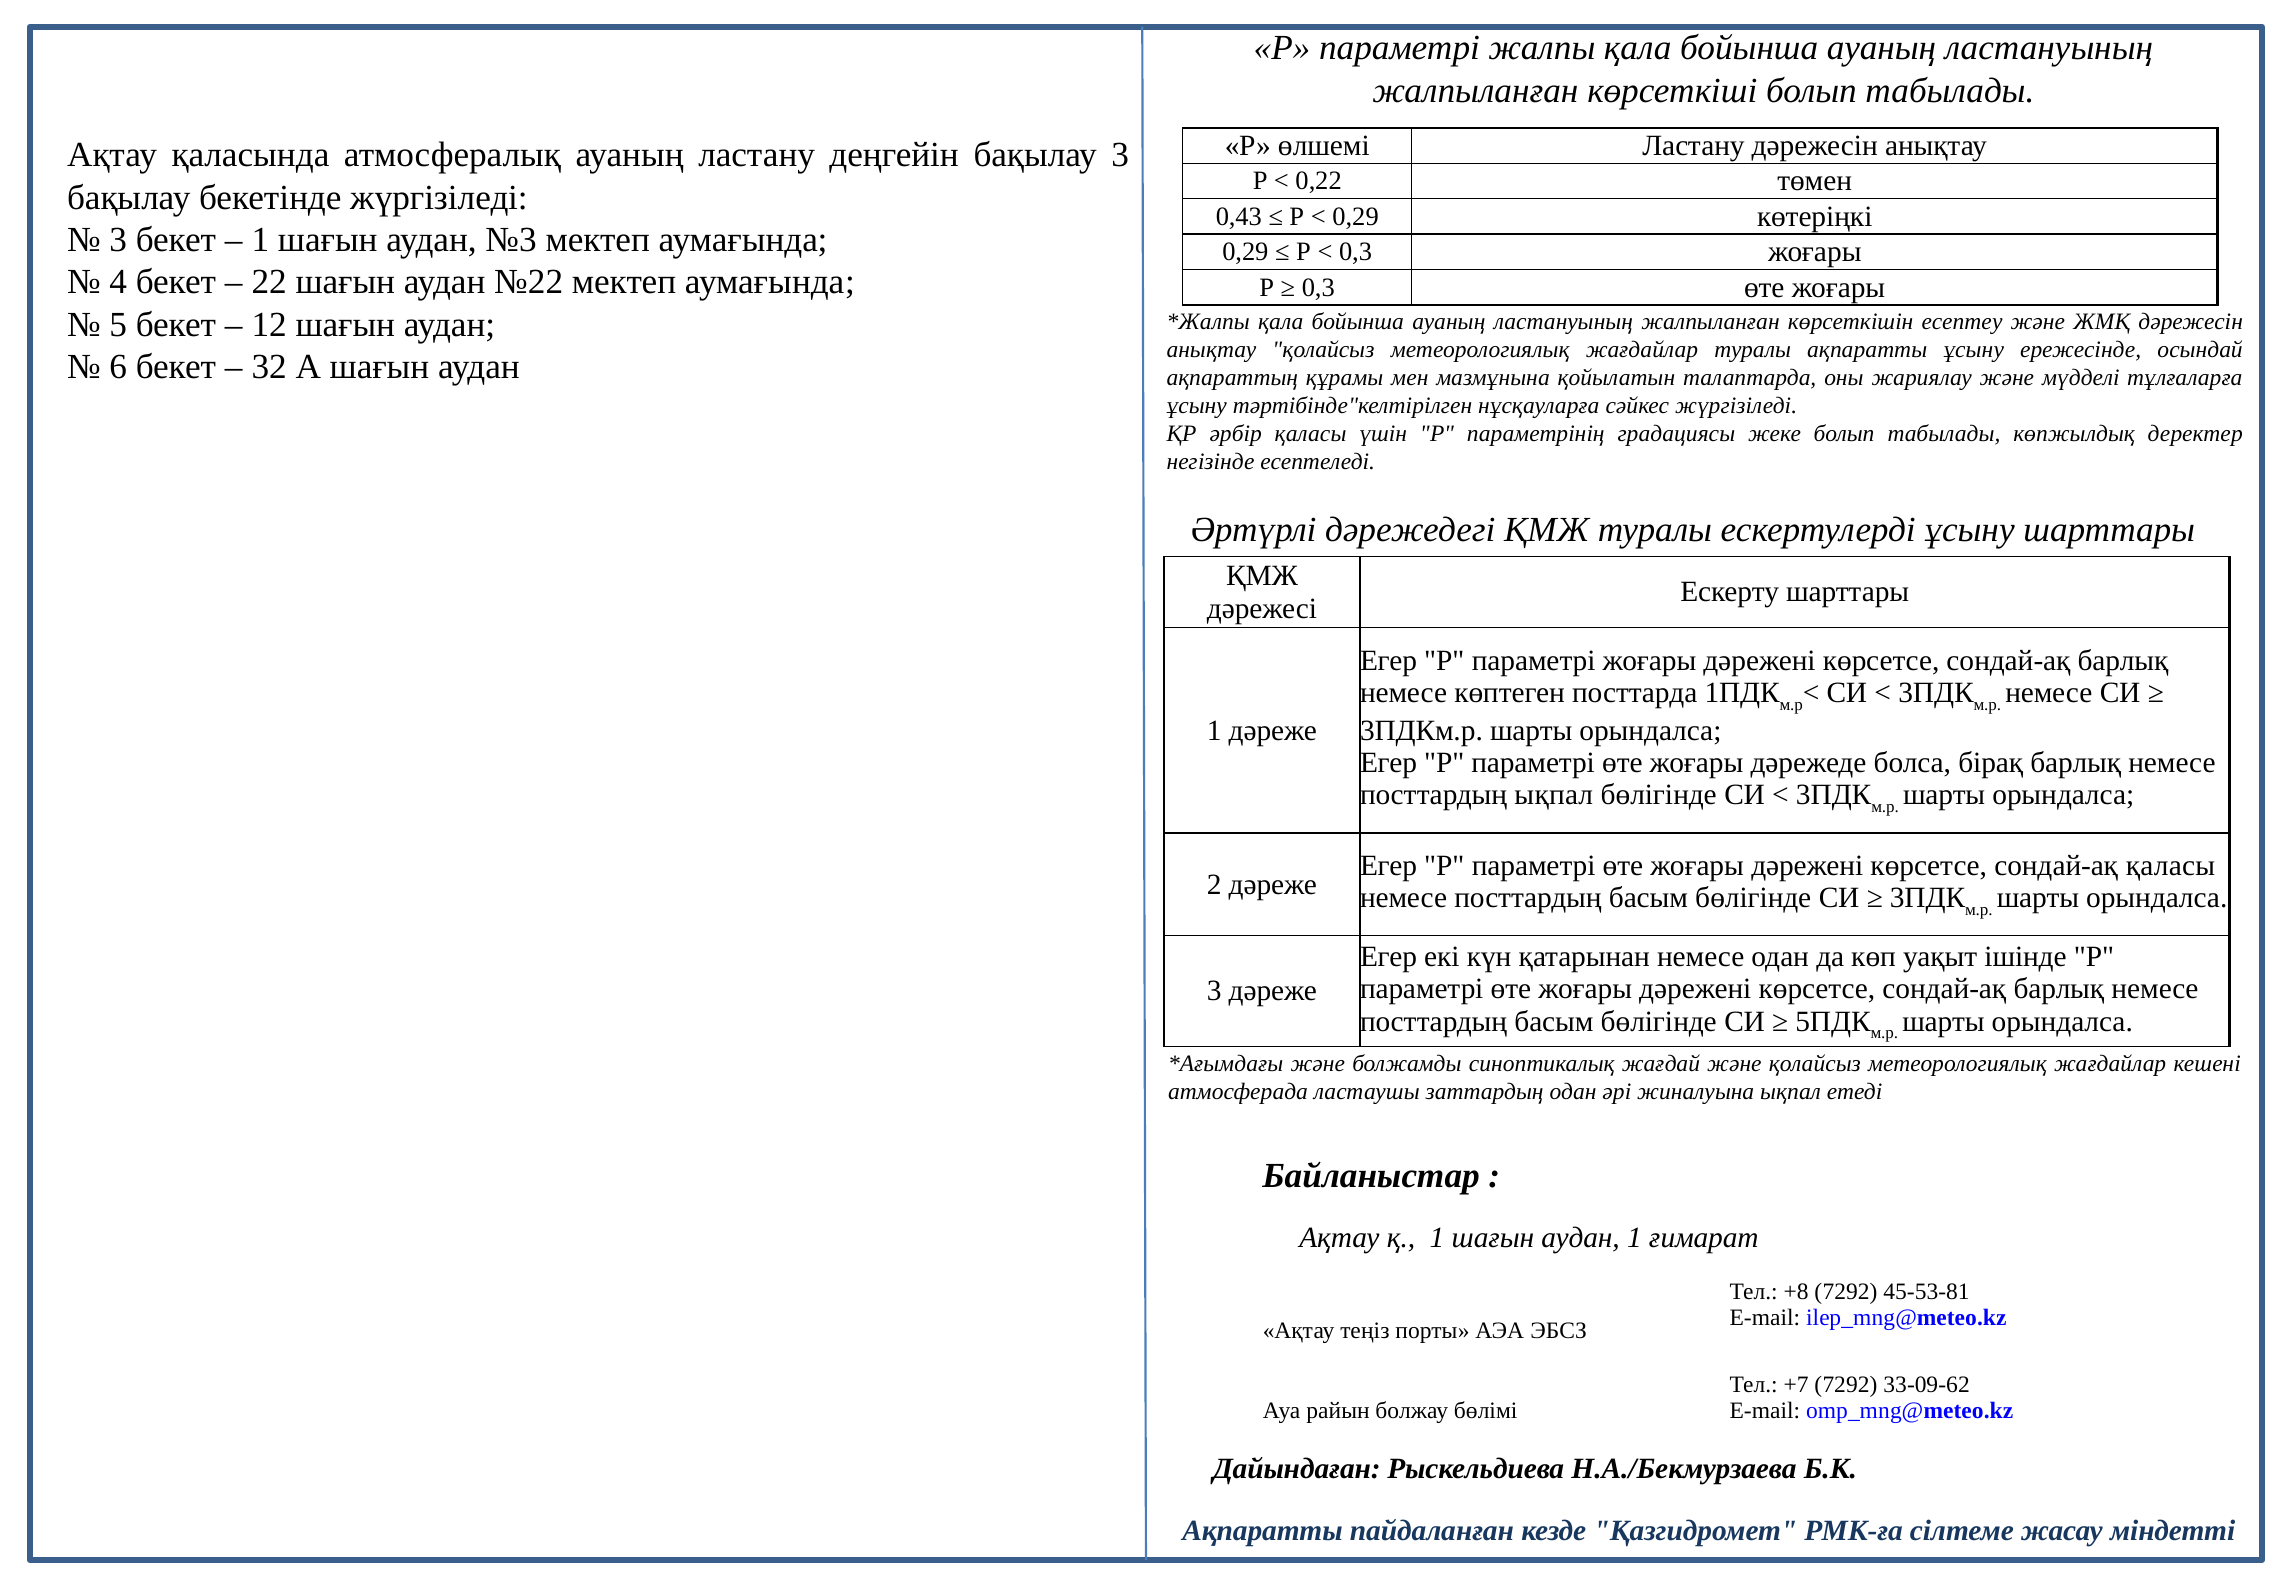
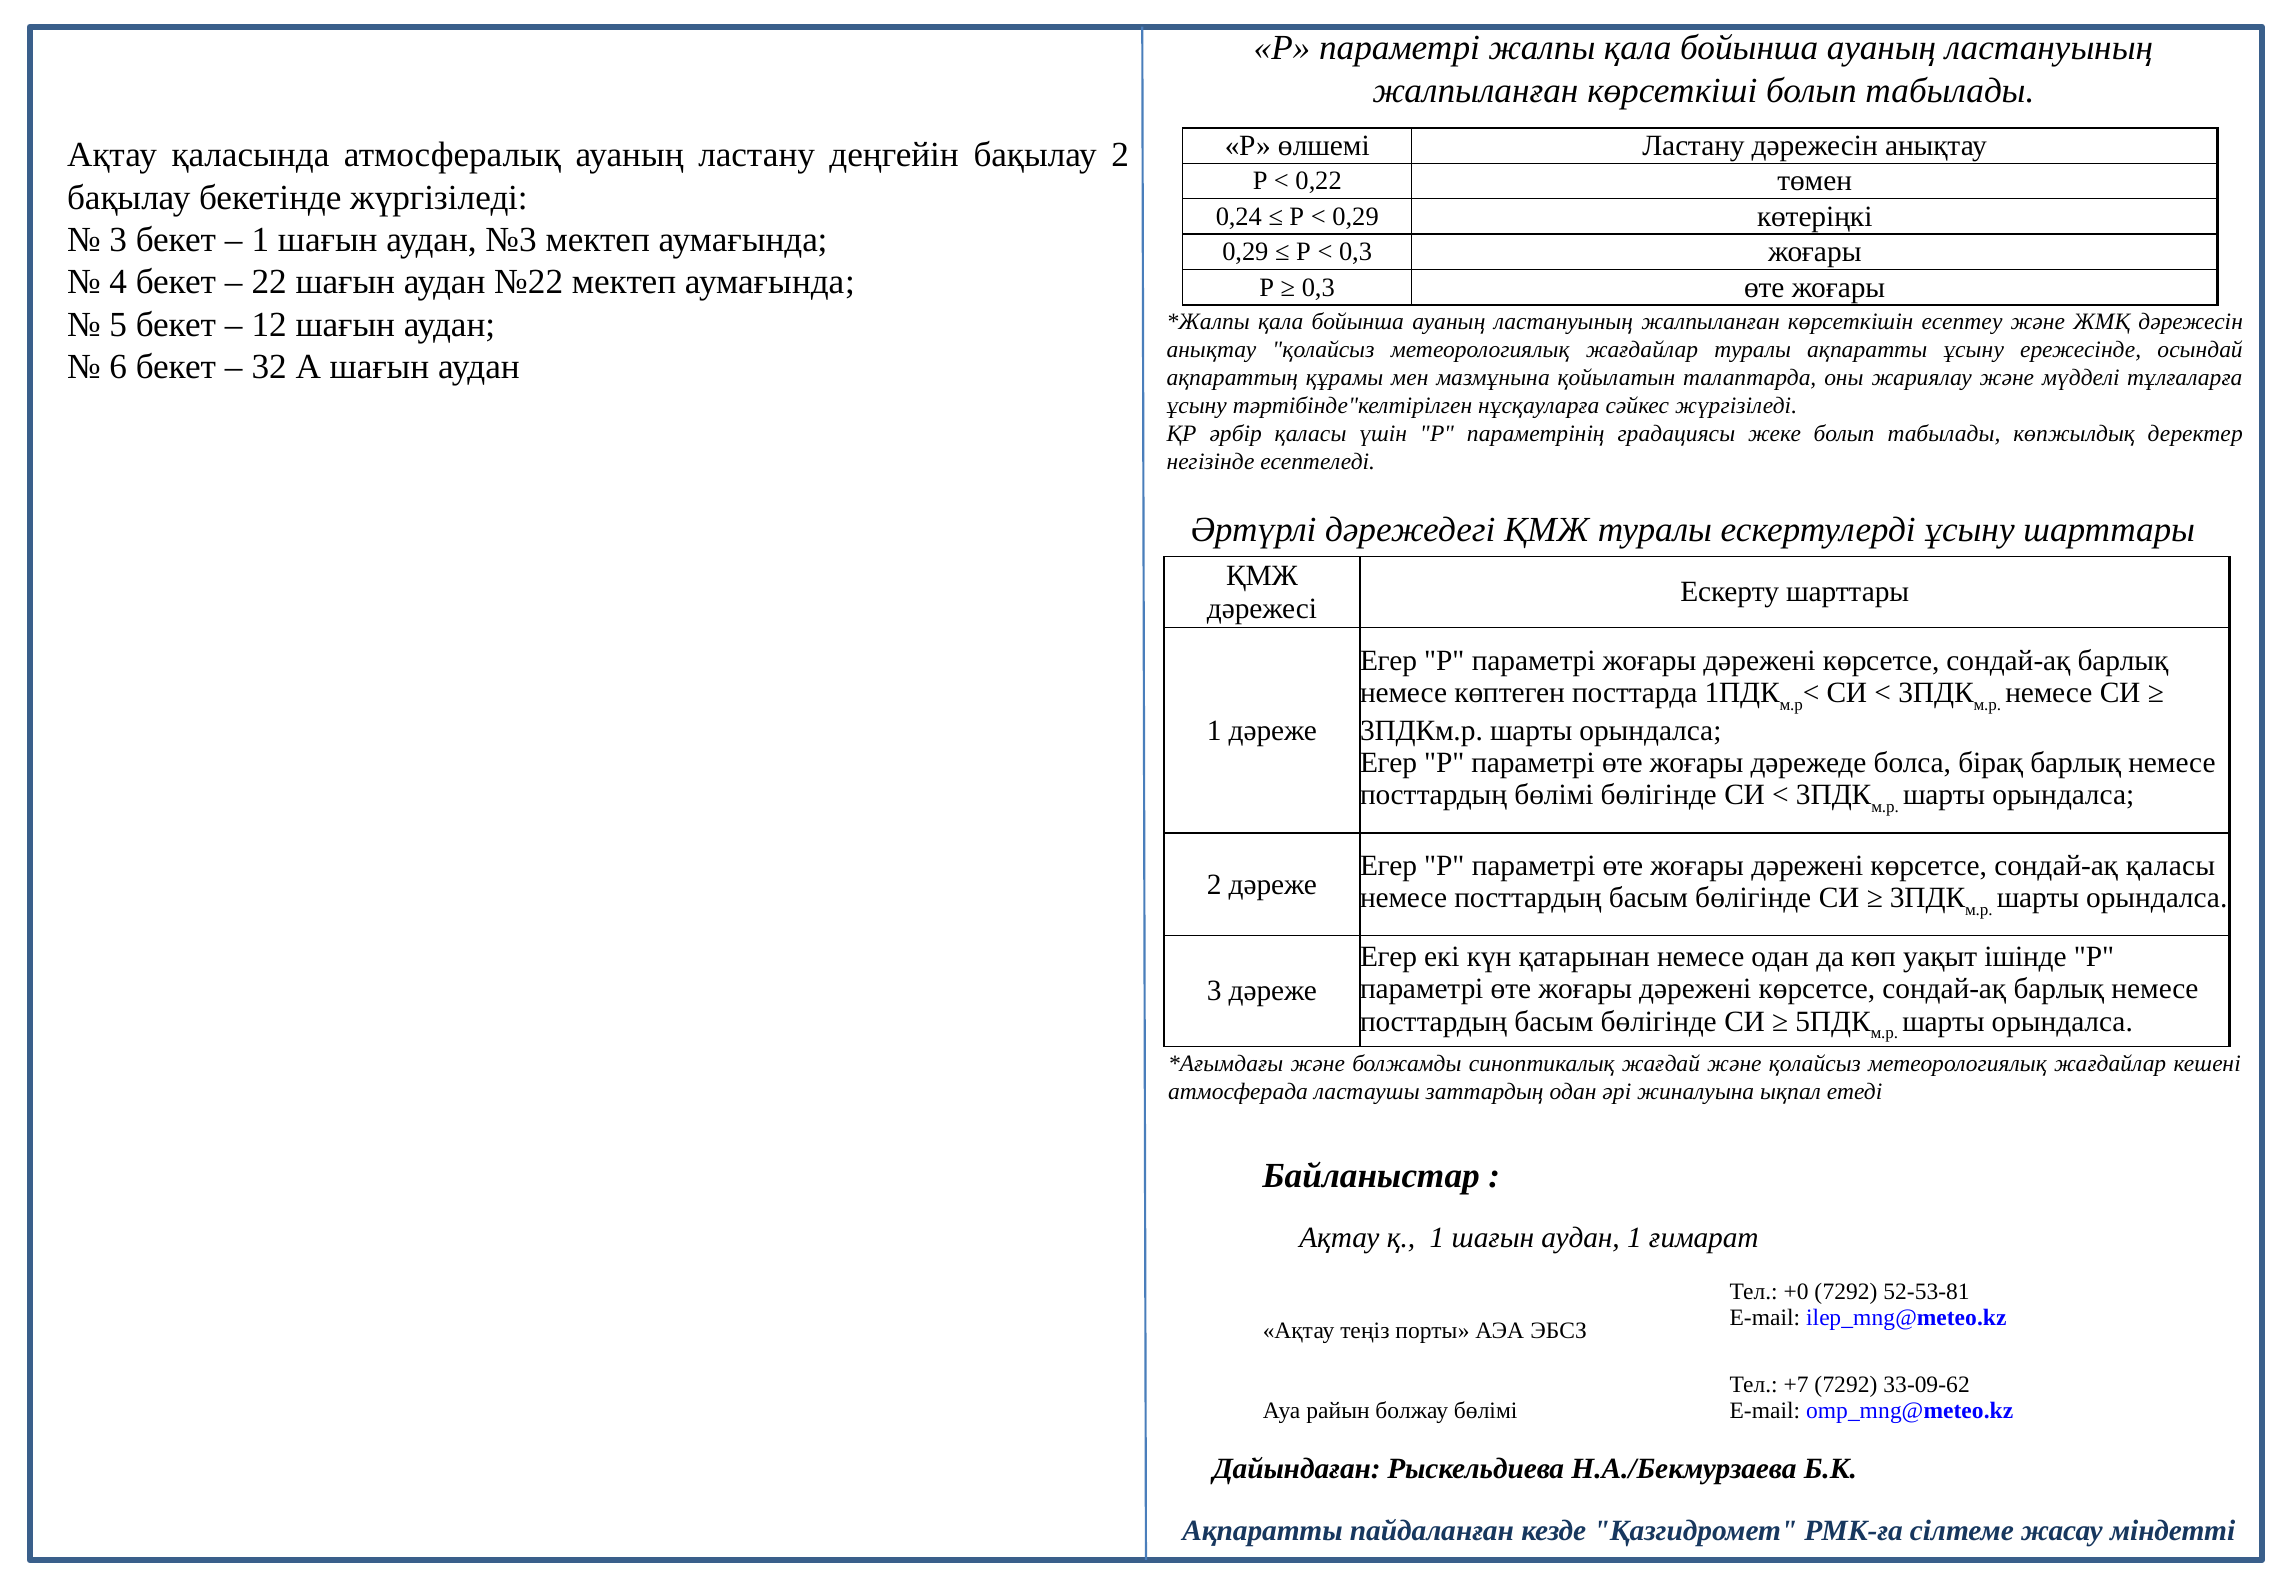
бақылау 3: 3 -> 2
0,43: 0,43 -> 0,24
посттардың ықпал: ықпал -> бөлімі
+8: +8 -> +0
45-53-81: 45-53-81 -> 52-53-81
